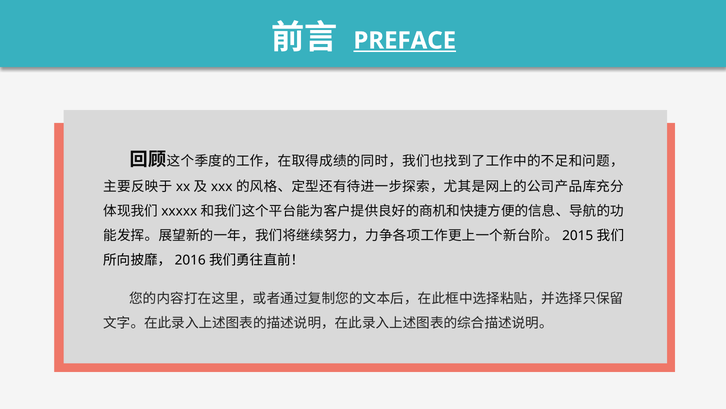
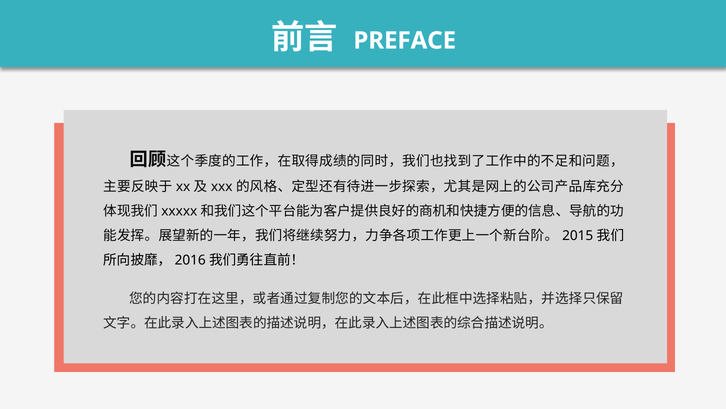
PREFACE underline: present -> none
